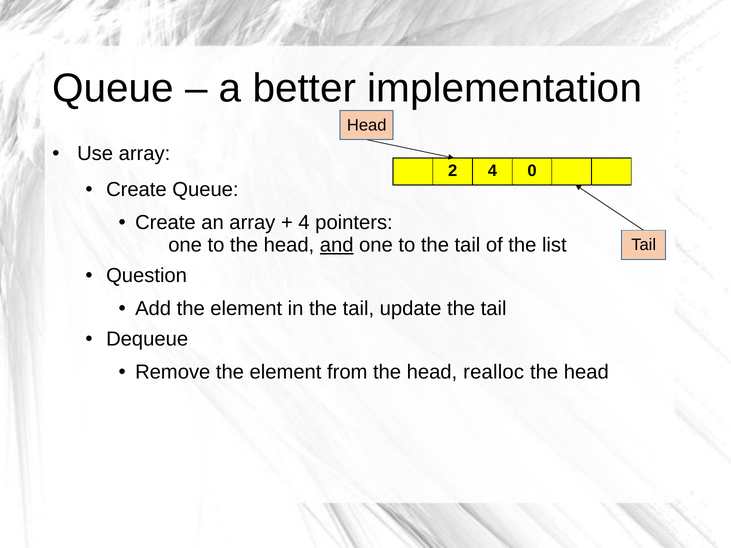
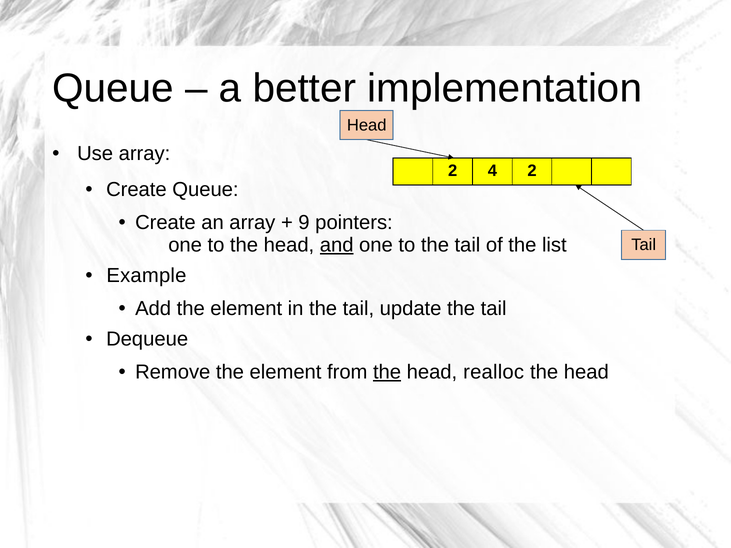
4 0: 0 -> 2
4 at (304, 223): 4 -> 9
Question: Question -> Example
the at (387, 372) underline: none -> present
